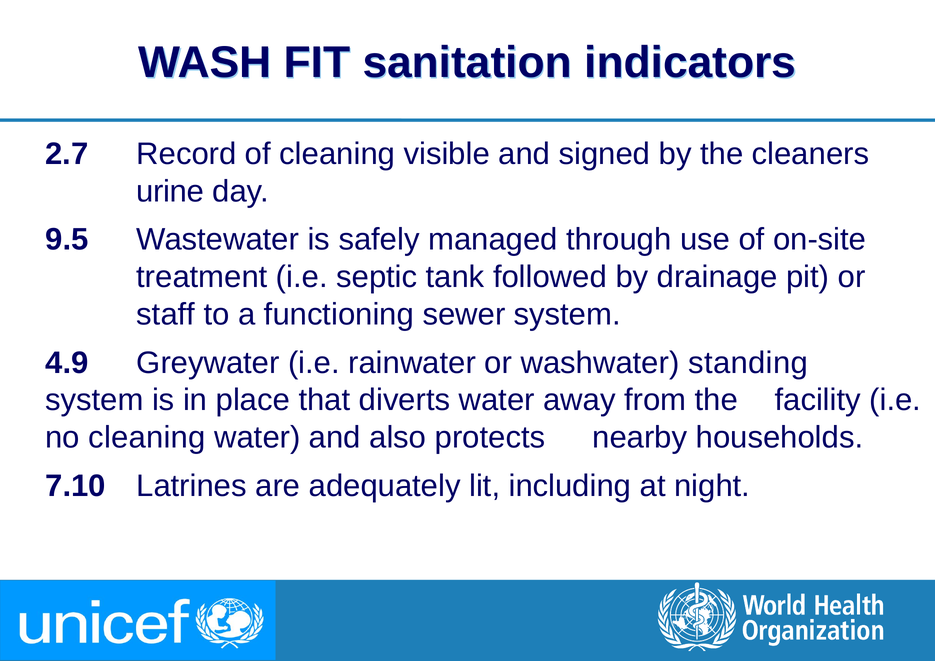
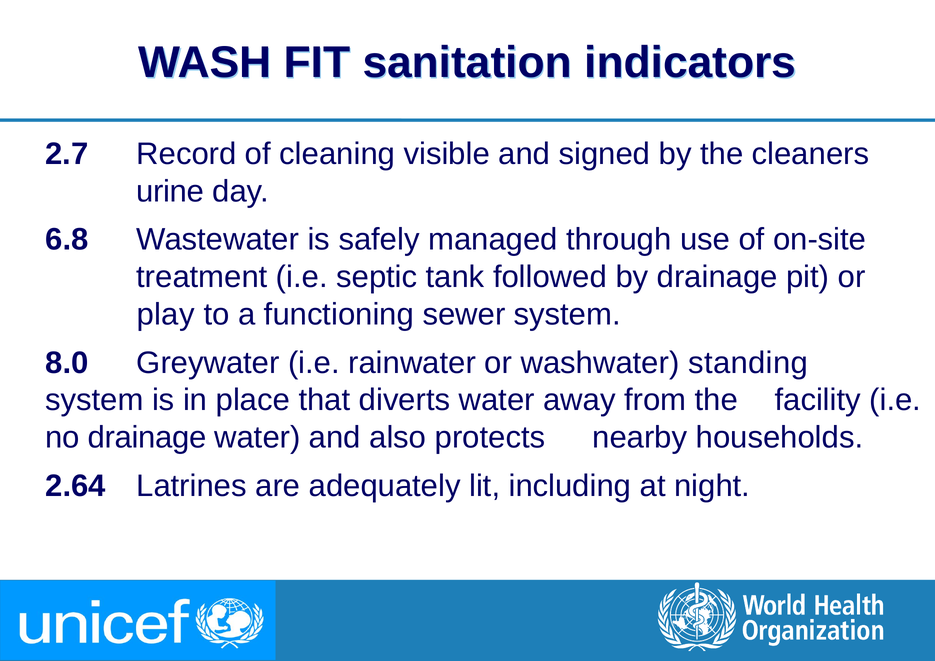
9.5: 9.5 -> 6.8
staff: staff -> play
4.9: 4.9 -> 8.0
no cleaning: cleaning -> drainage
7.10: 7.10 -> 2.64
